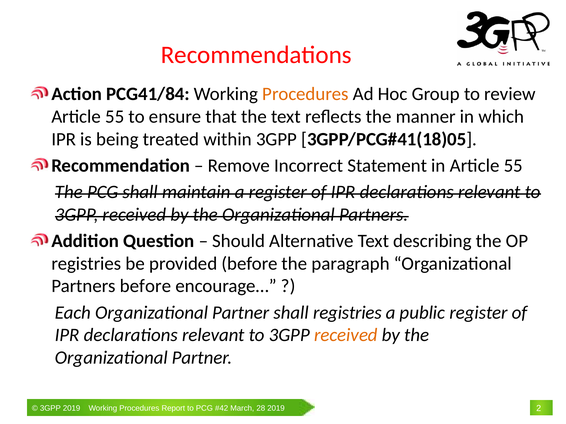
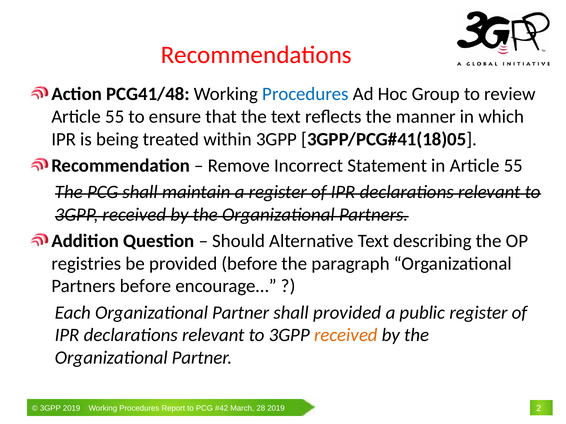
PCG41/84: PCG41/84 -> PCG41/48
Procedures at (305, 94) colour: orange -> blue
shall registries: registries -> provided
